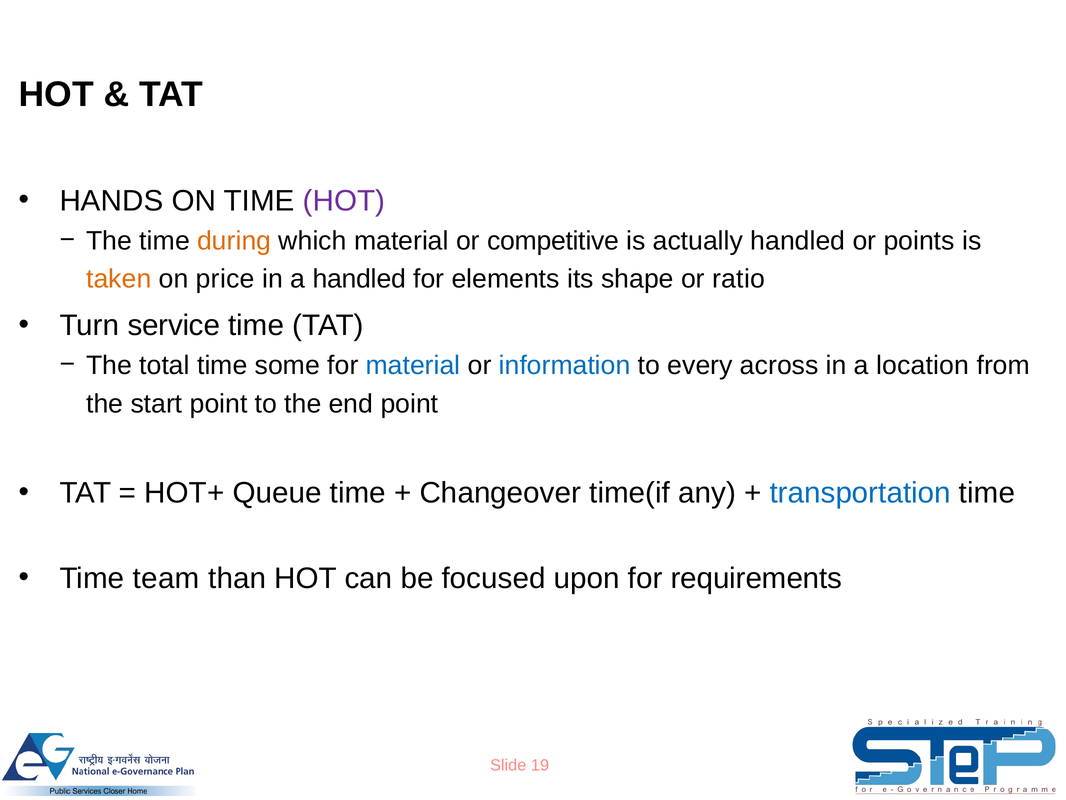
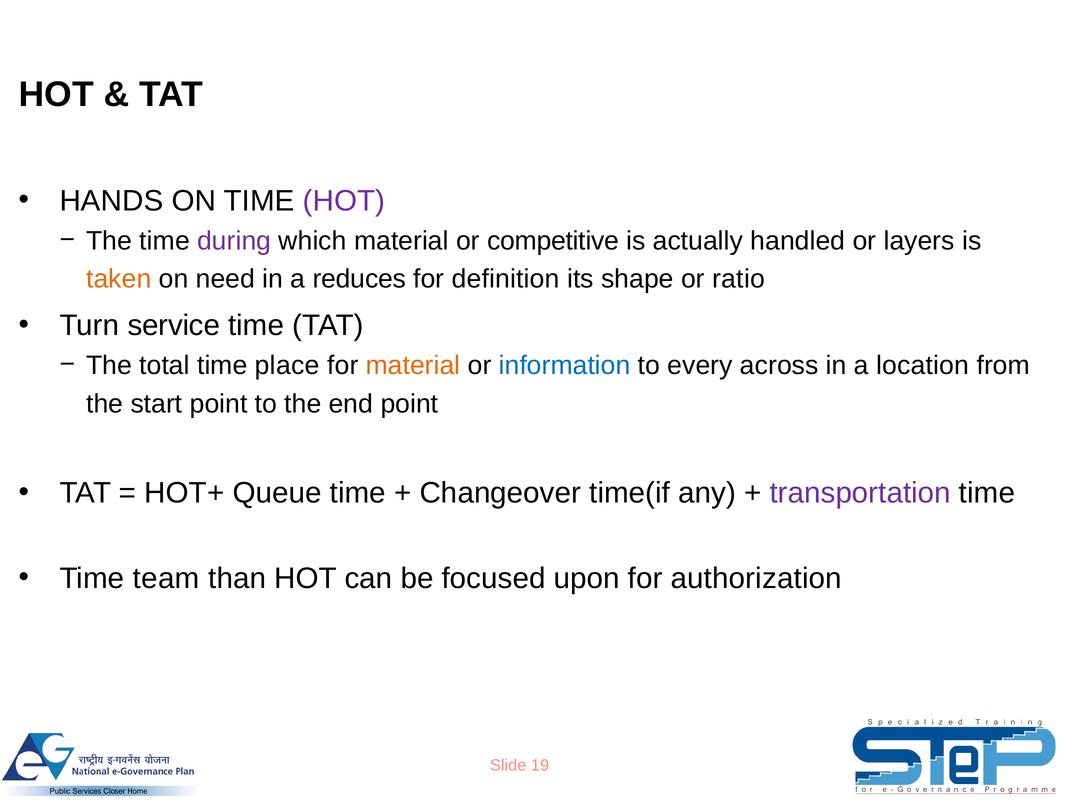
during colour: orange -> purple
points: points -> layers
price: price -> need
a handled: handled -> reduces
elements: elements -> definition
some: some -> place
material at (413, 365) colour: blue -> orange
transportation colour: blue -> purple
requirements: requirements -> authorization
